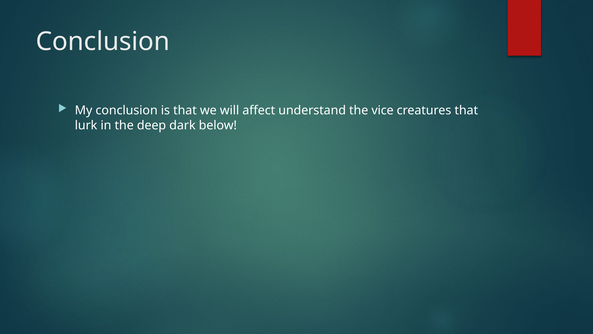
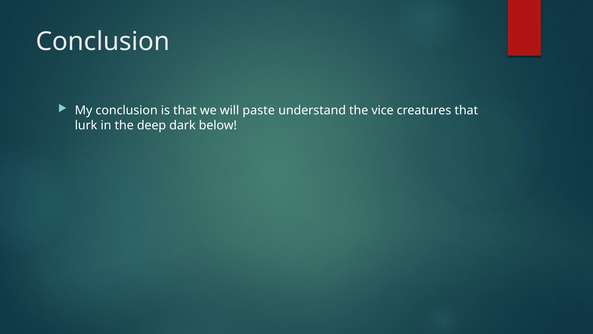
affect: affect -> paste
